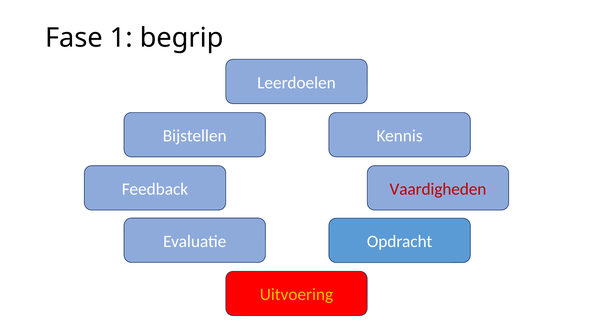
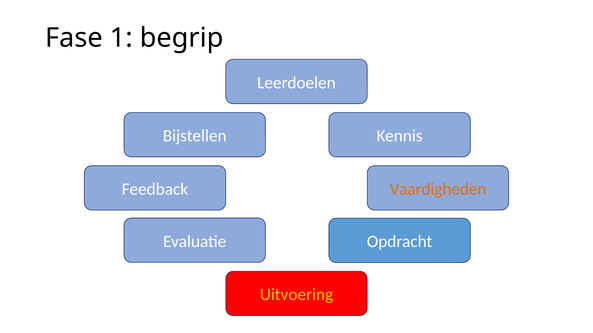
Vaardigheden colour: red -> orange
